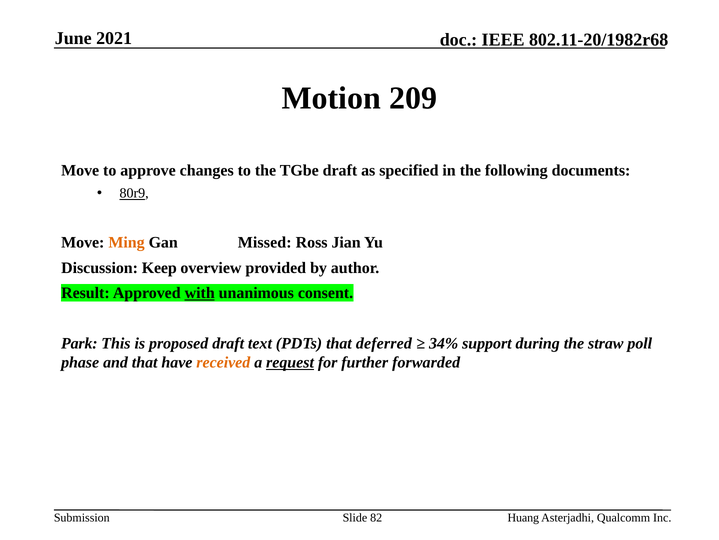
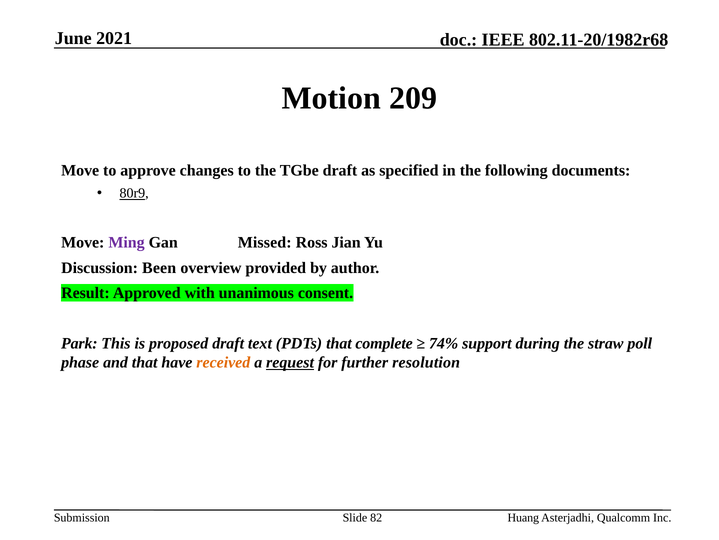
Ming colour: orange -> purple
Keep: Keep -> Been
with underline: present -> none
deferred: deferred -> complete
34%: 34% -> 74%
forwarded: forwarded -> resolution
